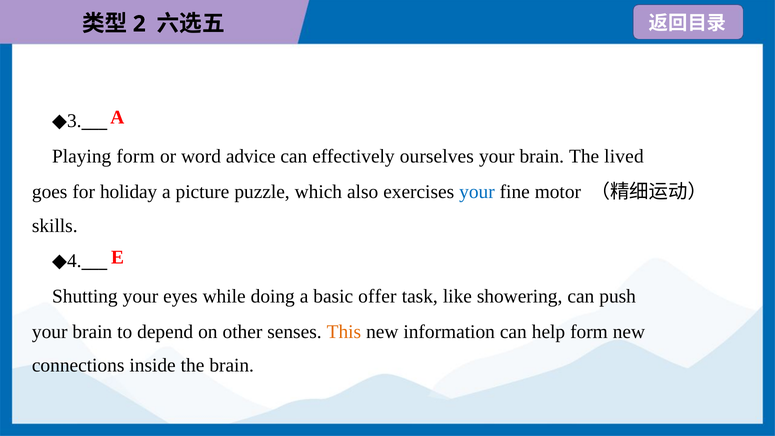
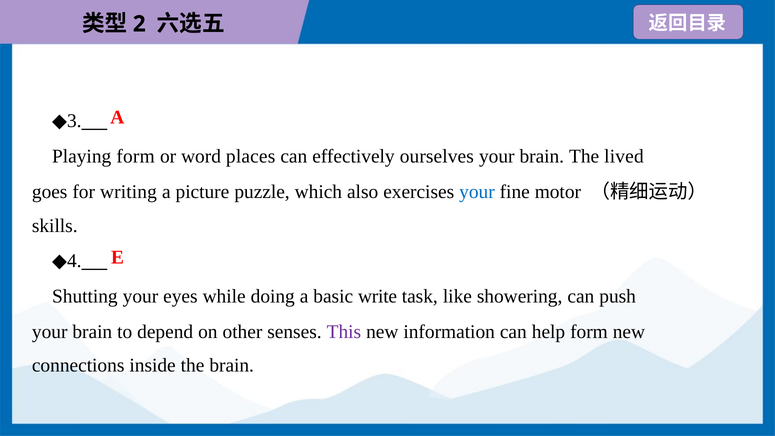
advice: advice -> places
holiday: holiday -> writing
offer: offer -> write
This colour: orange -> purple
